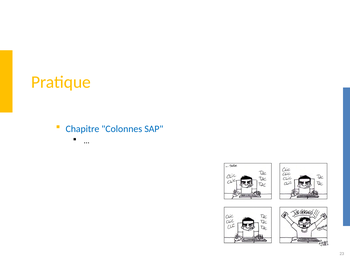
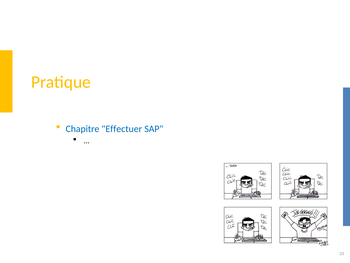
Colonnes: Colonnes -> Effectuer
